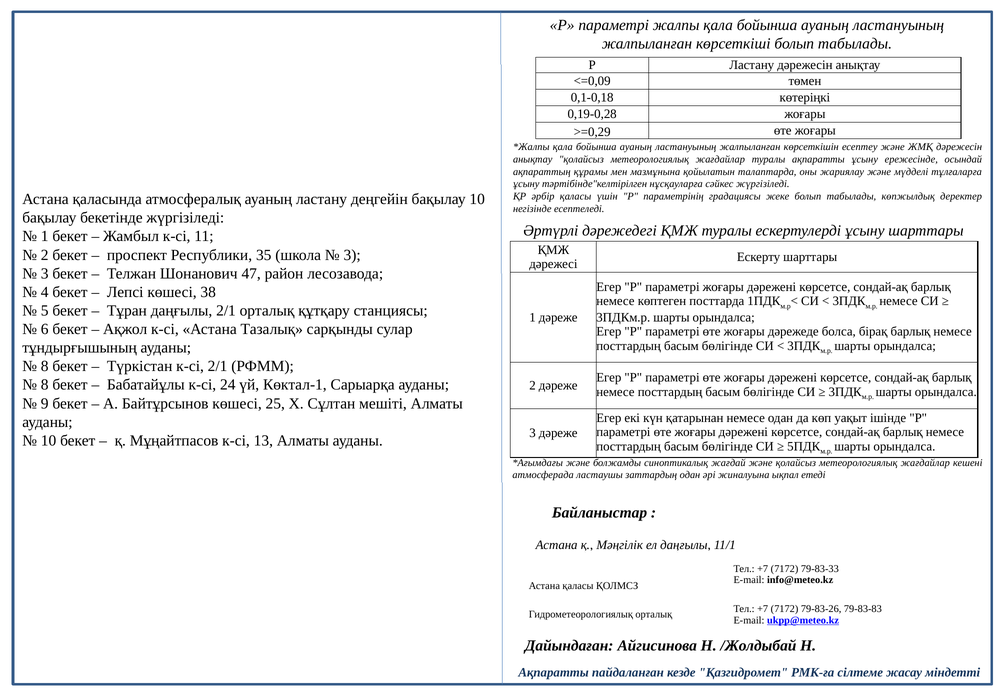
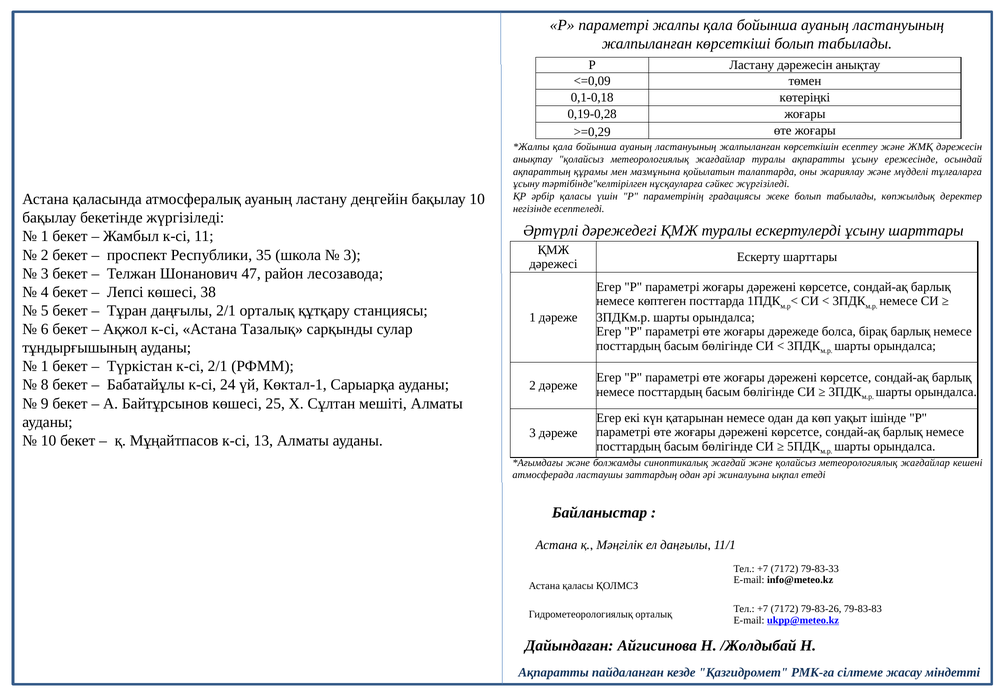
8 at (45, 366): 8 -> 1
